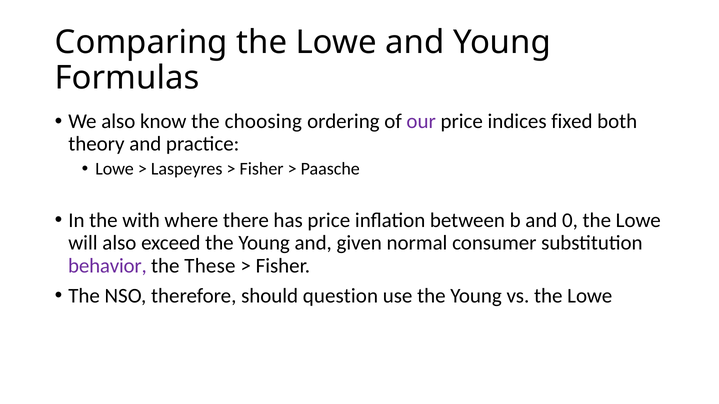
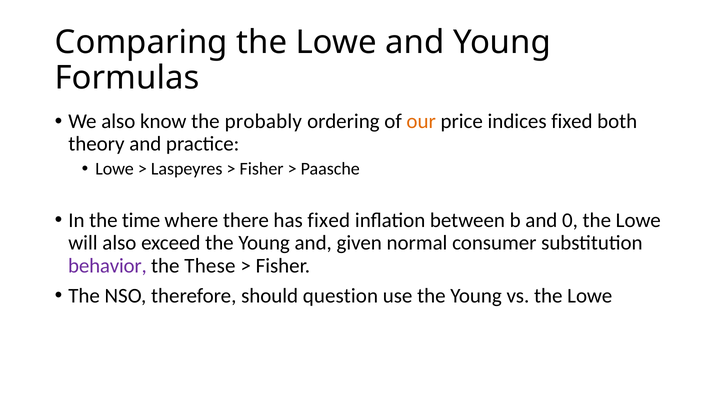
choosing: choosing -> probably
our colour: purple -> orange
with: with -> time
has price: price -> fixed
